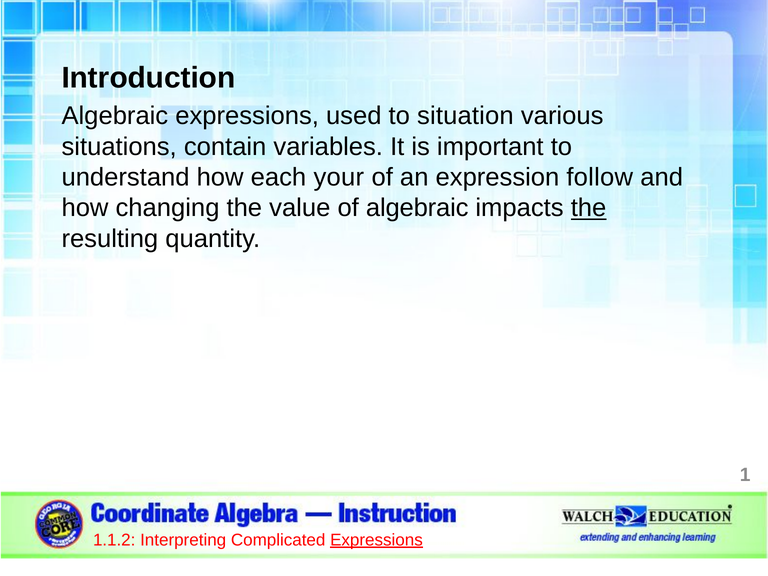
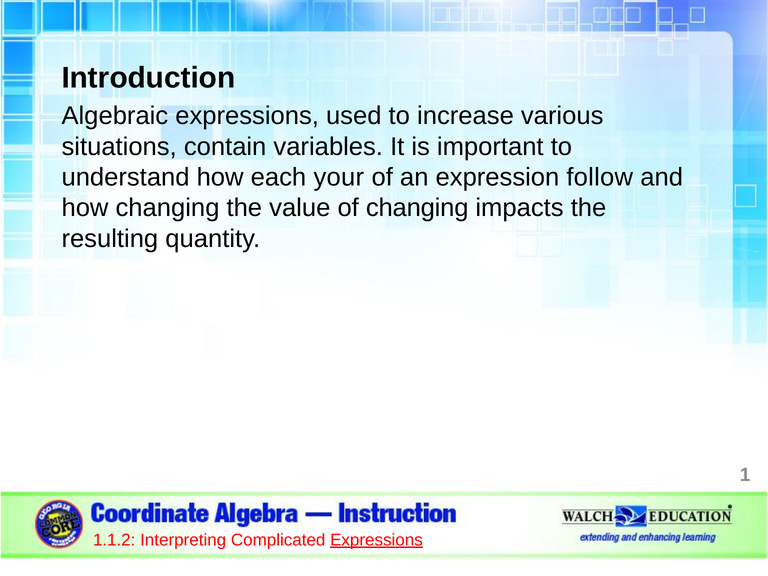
situation: situation -> increase
of algebraic: algebraic -> changing
the at (589, 208) underline: present -> none
